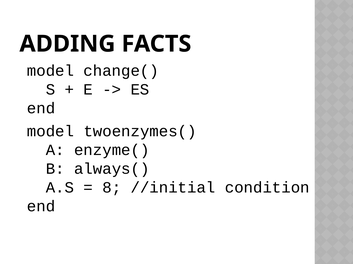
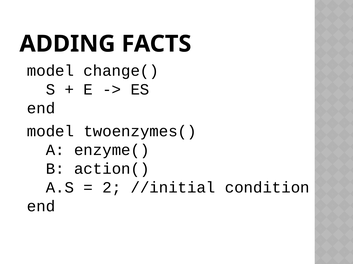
always(: always( -> action(
8: 8 -> 2
